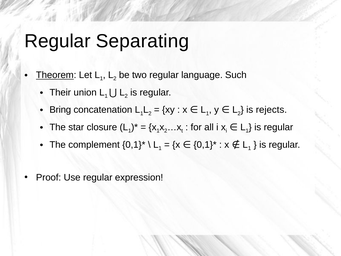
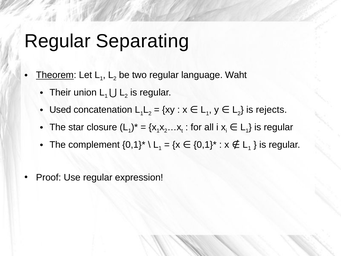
Such: Such -> Waht
Bring: Bring -> Used
